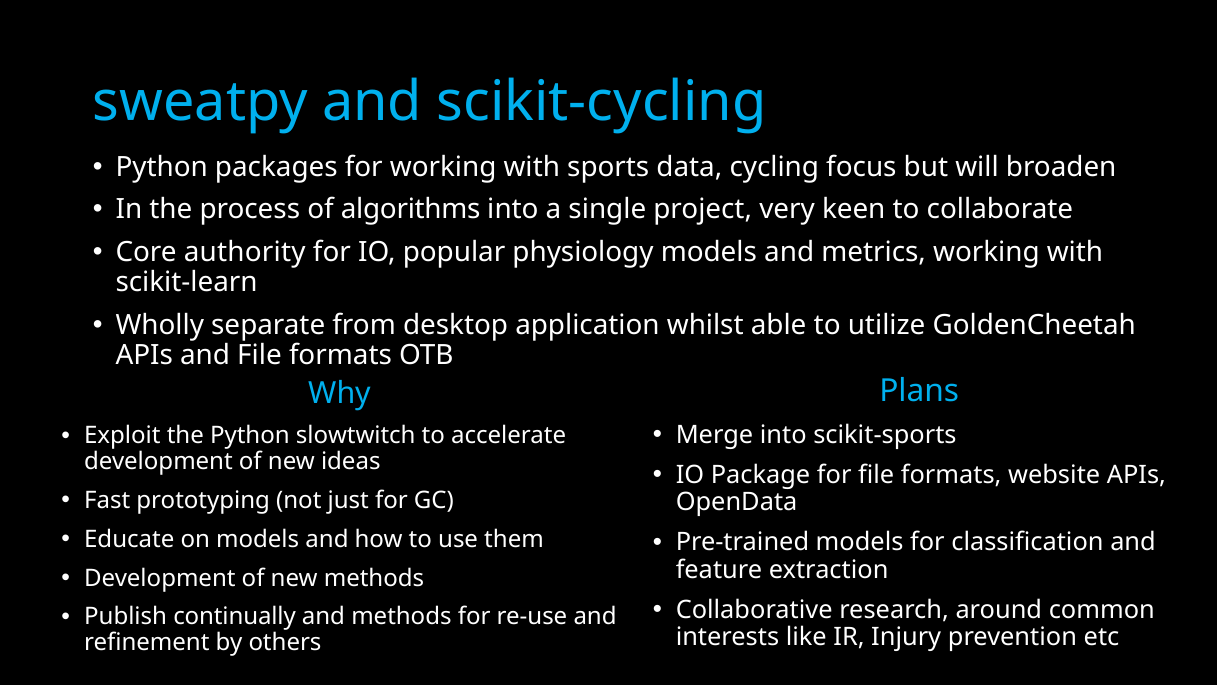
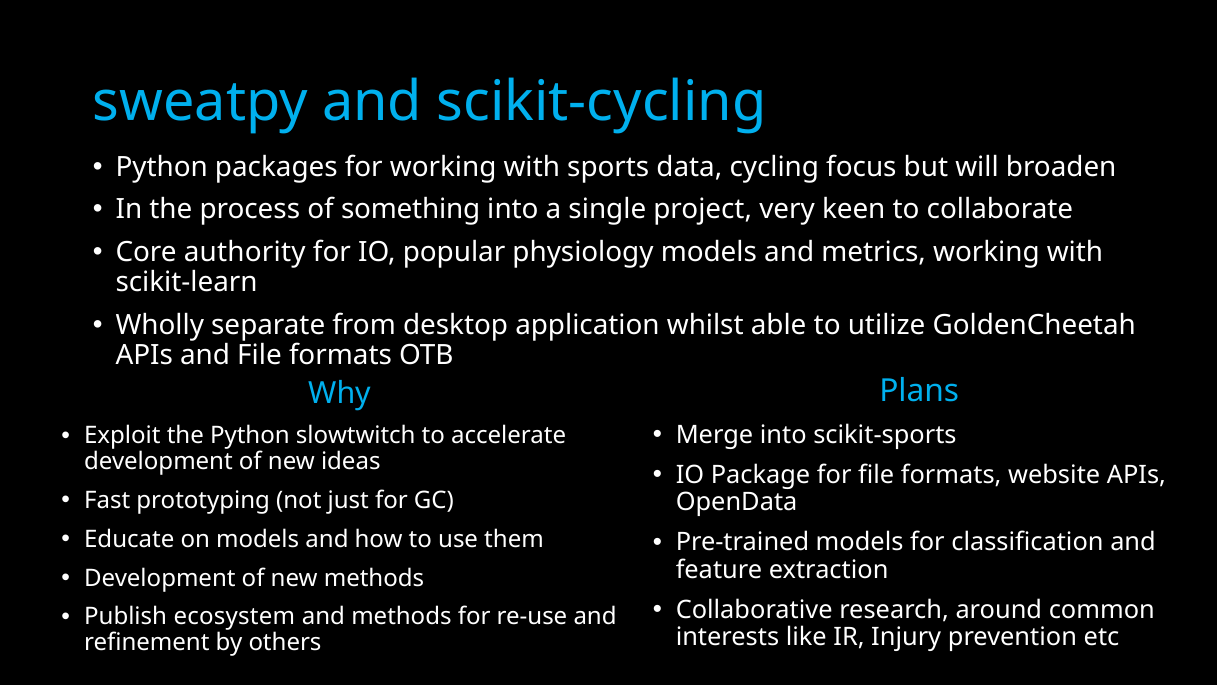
algorithms: algorithms -> something
continually: continually -> ecosystem
